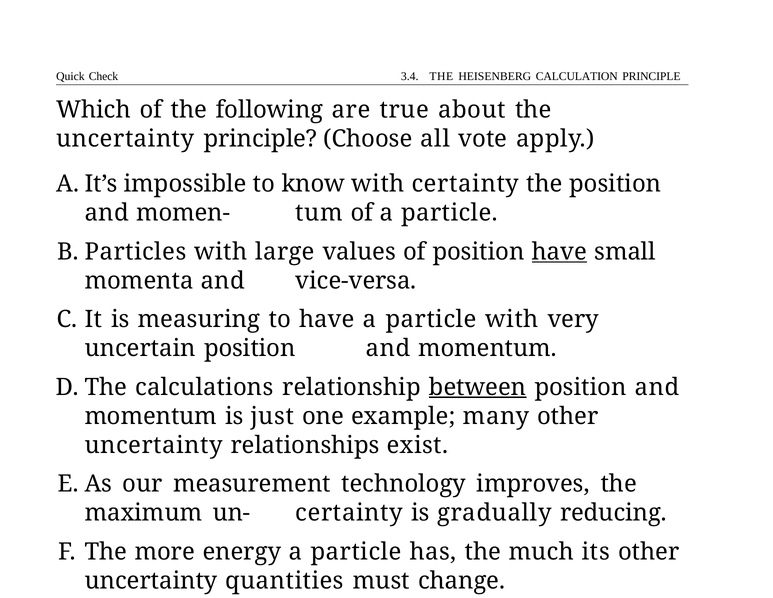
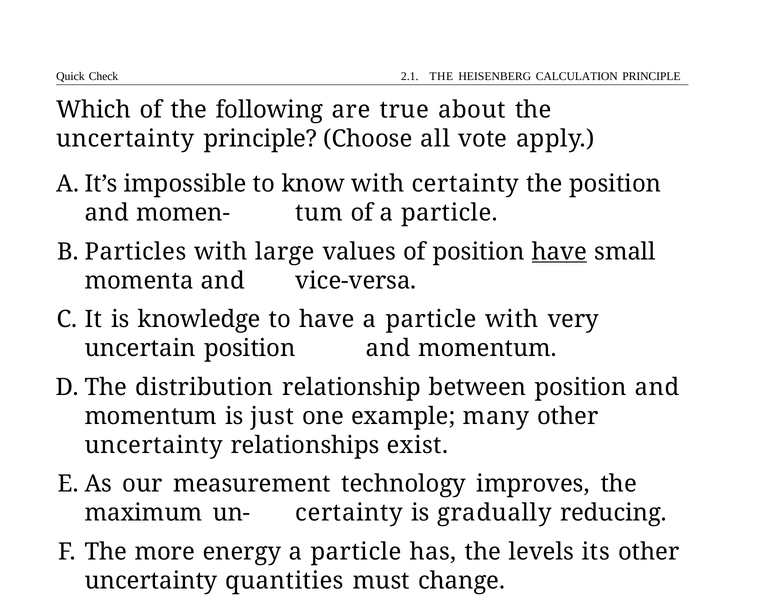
3.4: 3.4 -> 2.1
measuring: measuring -> knowledge
calculations: calculations -> distribution
between underline: present -> none
much: much -> levels
